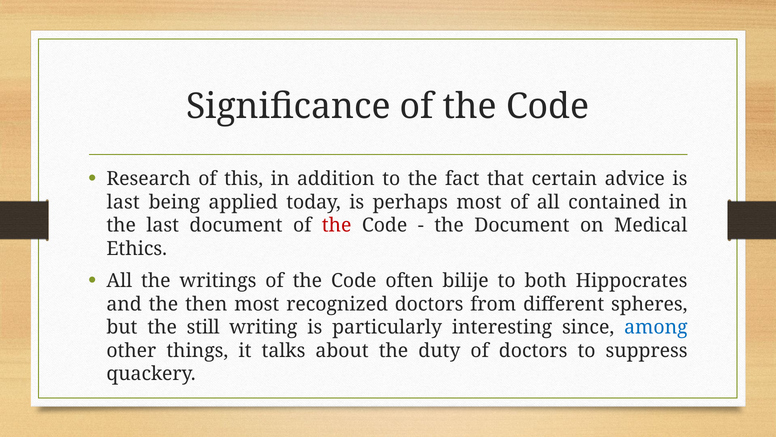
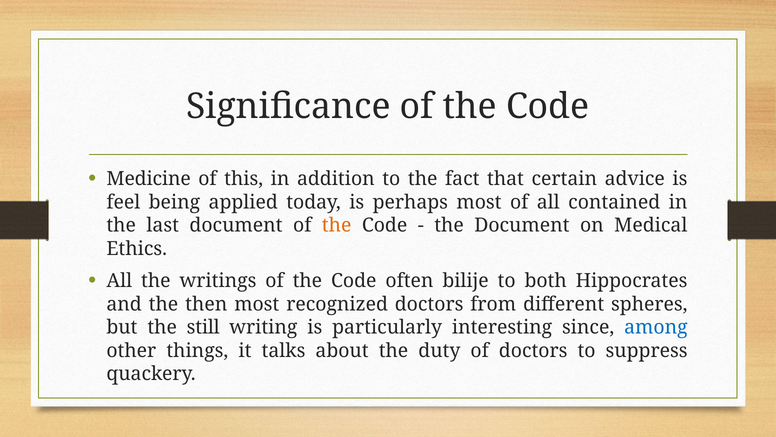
Research: Research -> Medicine
last at (123, 202): last -> feel
the at (337, 225) colour: red -> orange
